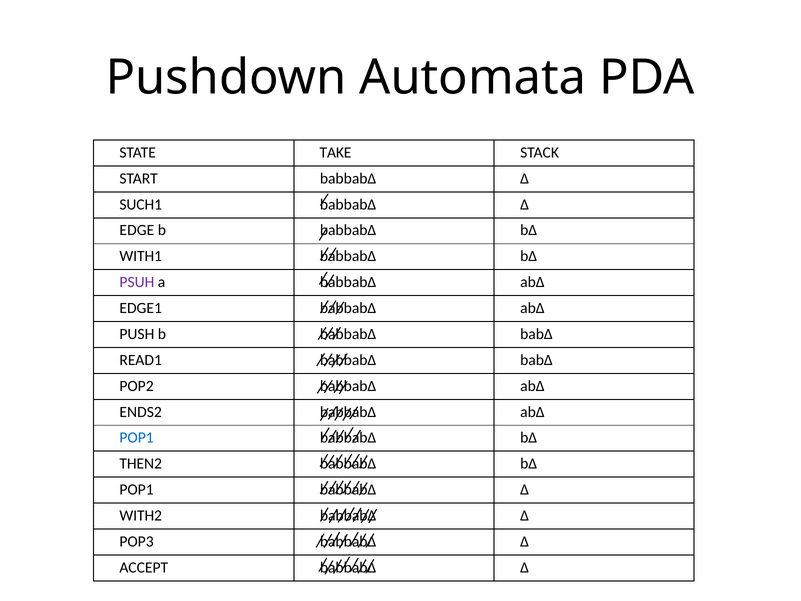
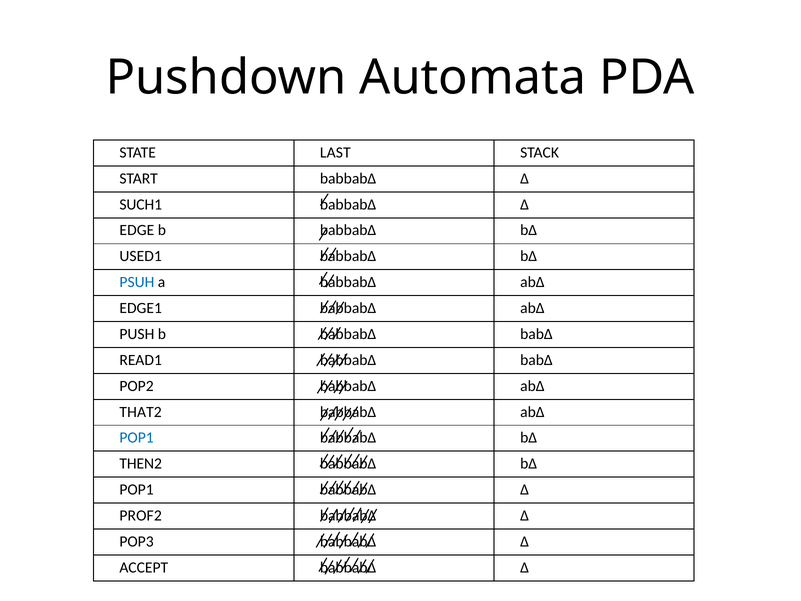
TAKE: TAKE -> LAST
WITH1: WITH1 -> USED1
PSUH colour: purple -> blue
ENDS2: ENDS2 -> THAT2
WITH2: WITH2 -> PROF2
